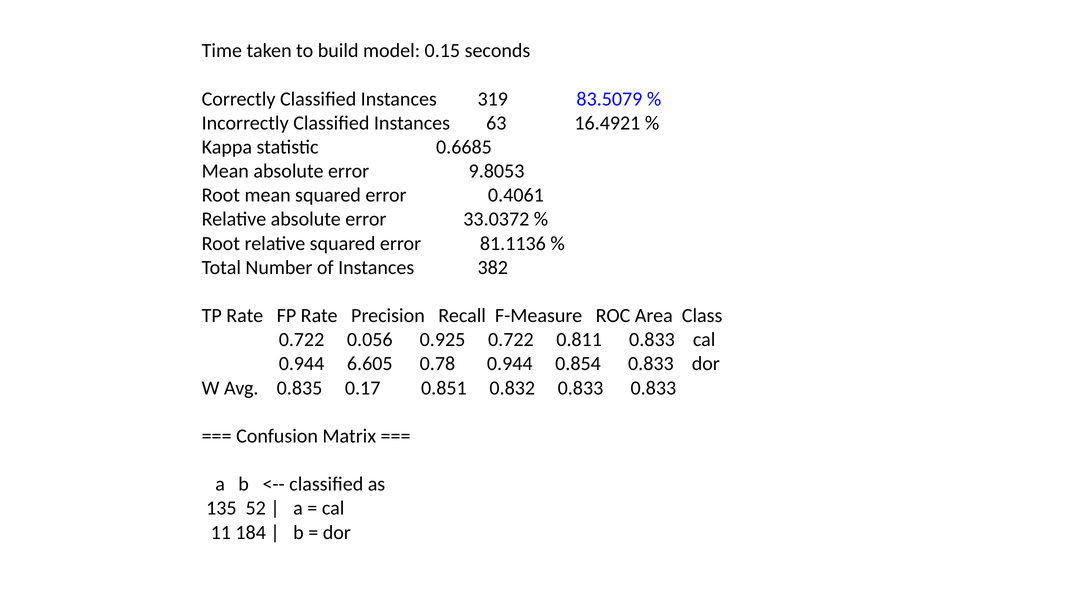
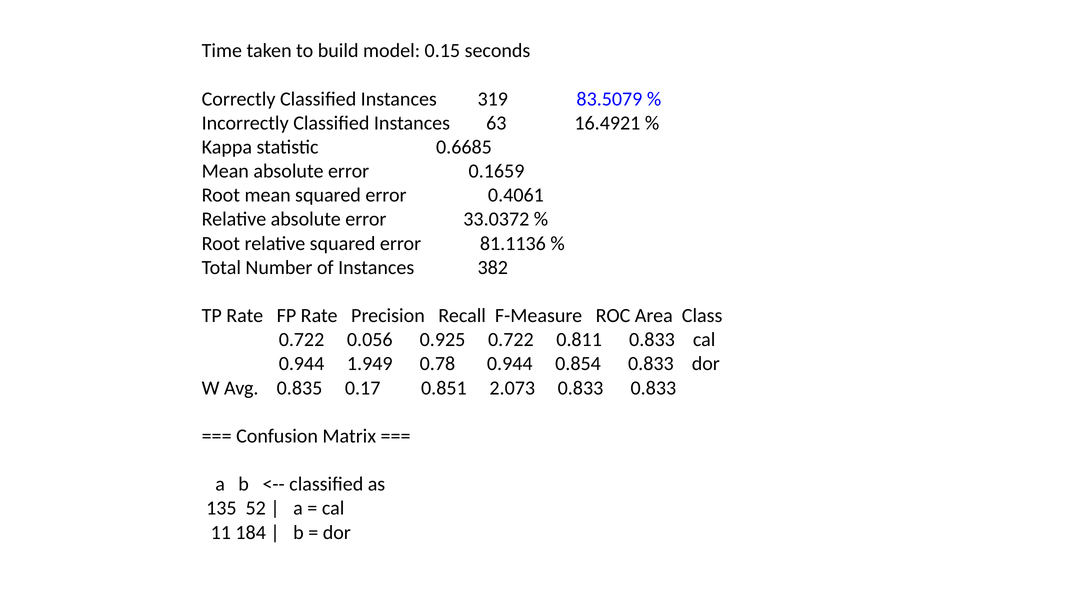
9.8053: 9.8053 -> 0.1659
6.605: 6.605 -> 1.949
0.832: 0.832 -> 2.073
